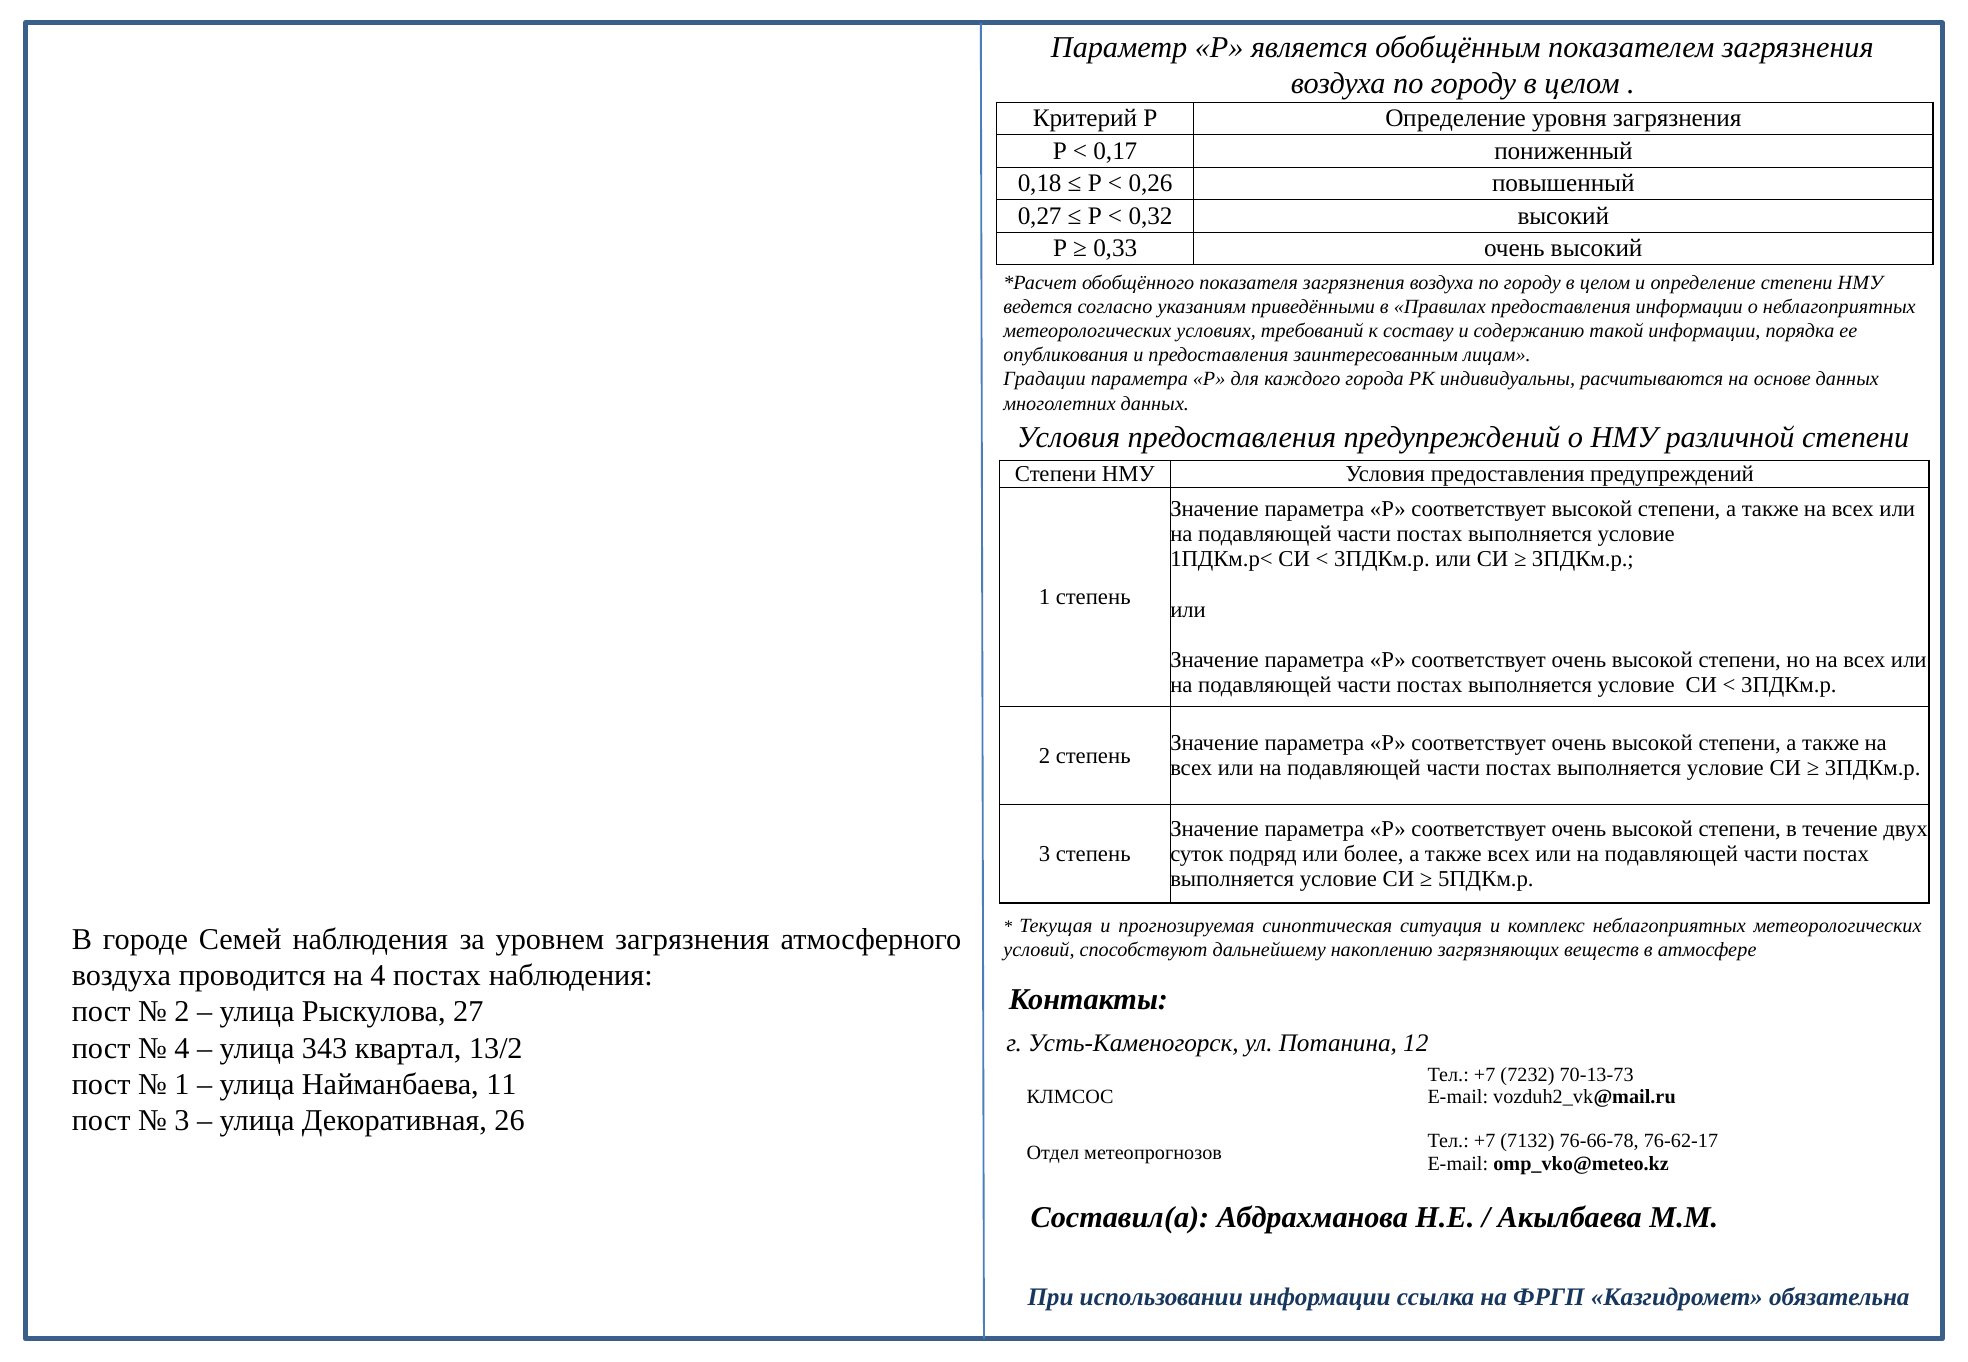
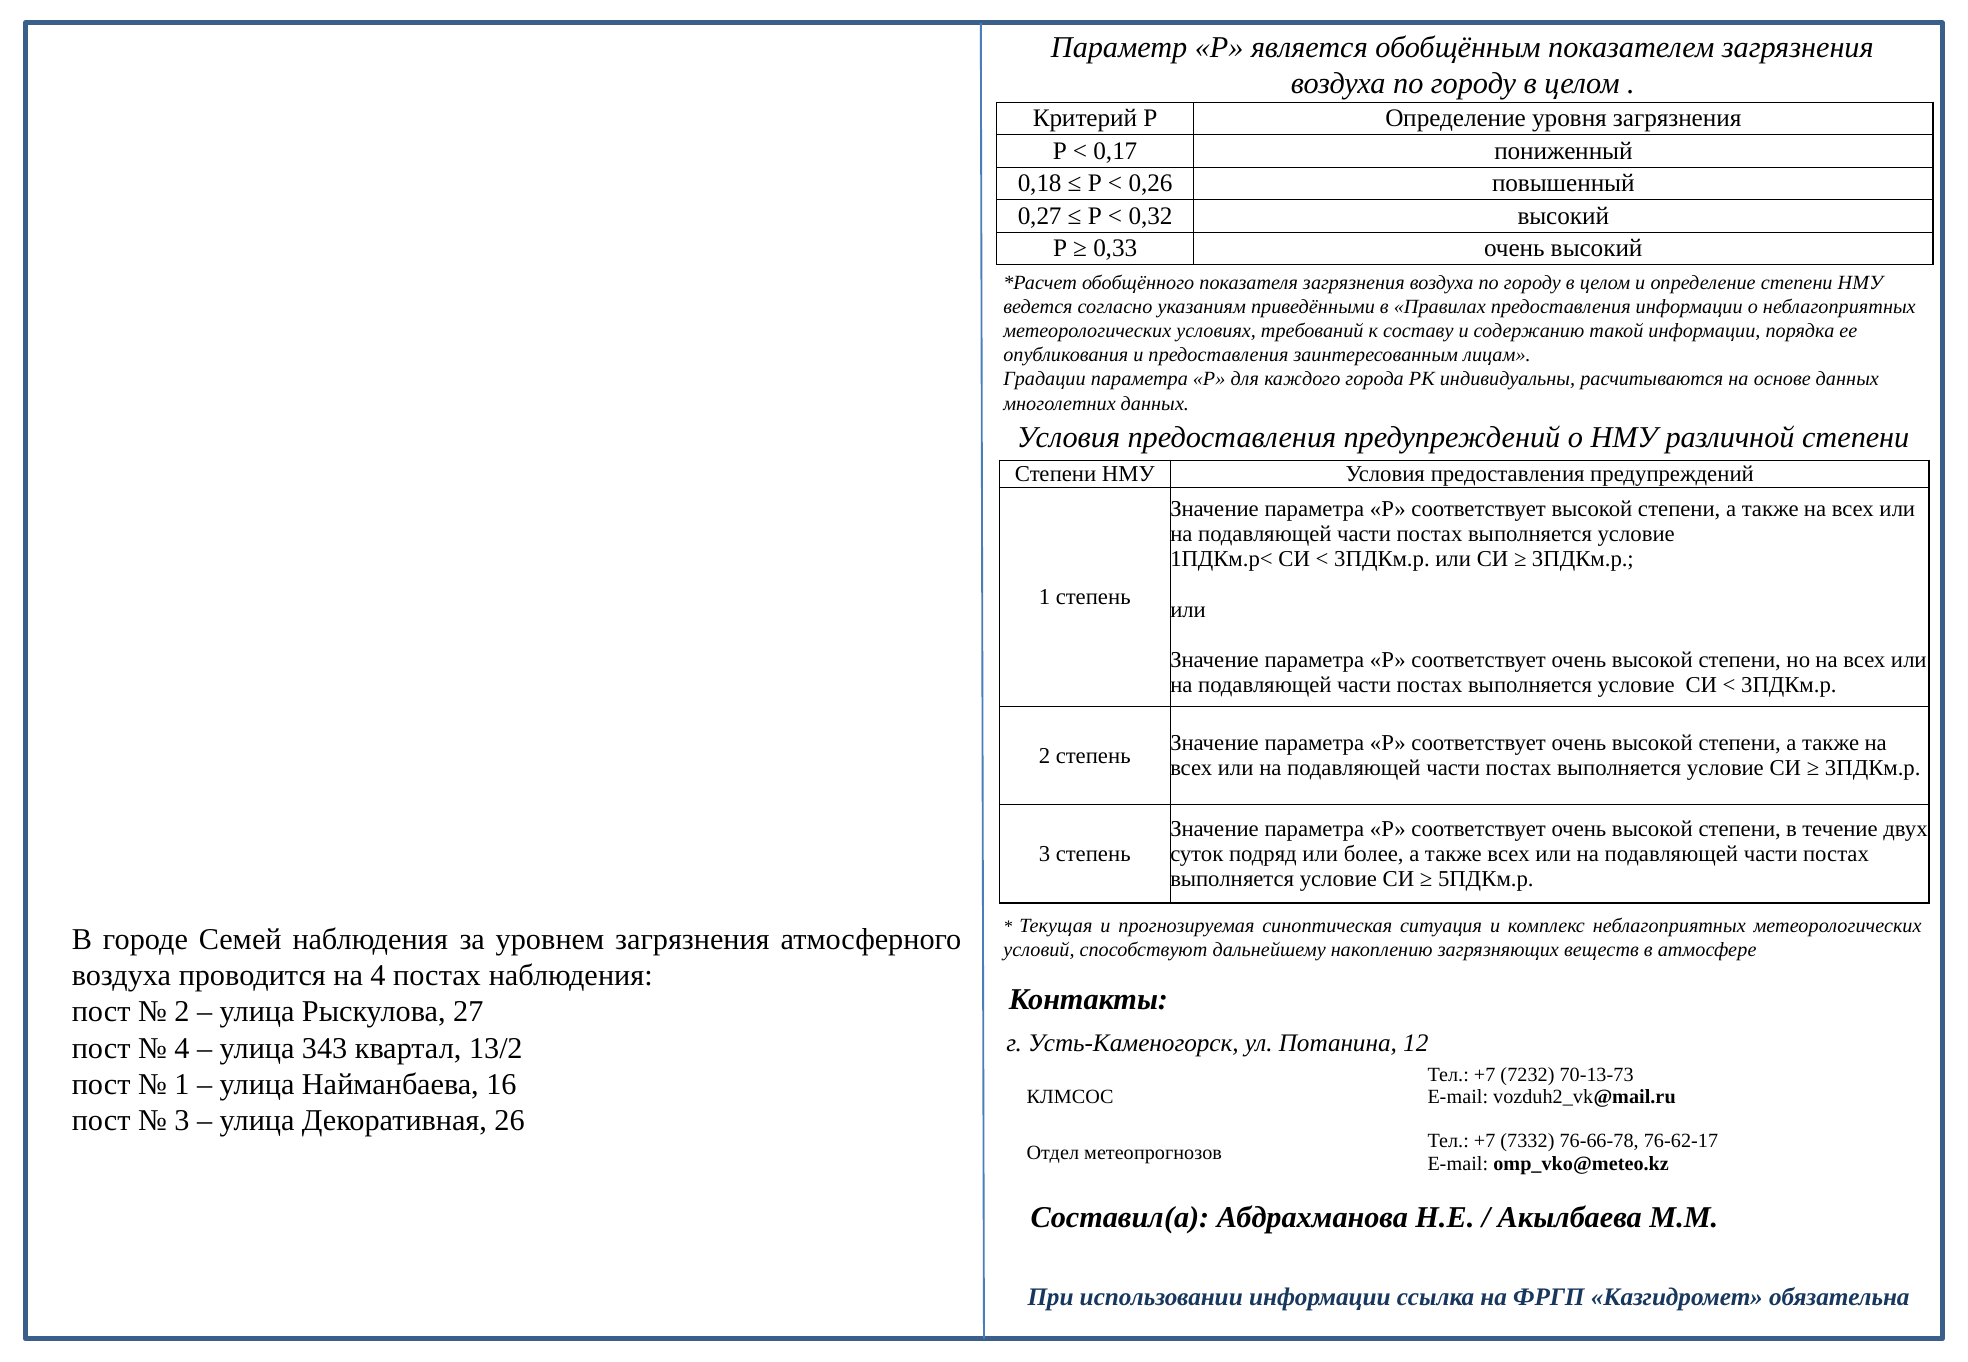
11: 11 -> 16
7132: 7132 -> 7332
